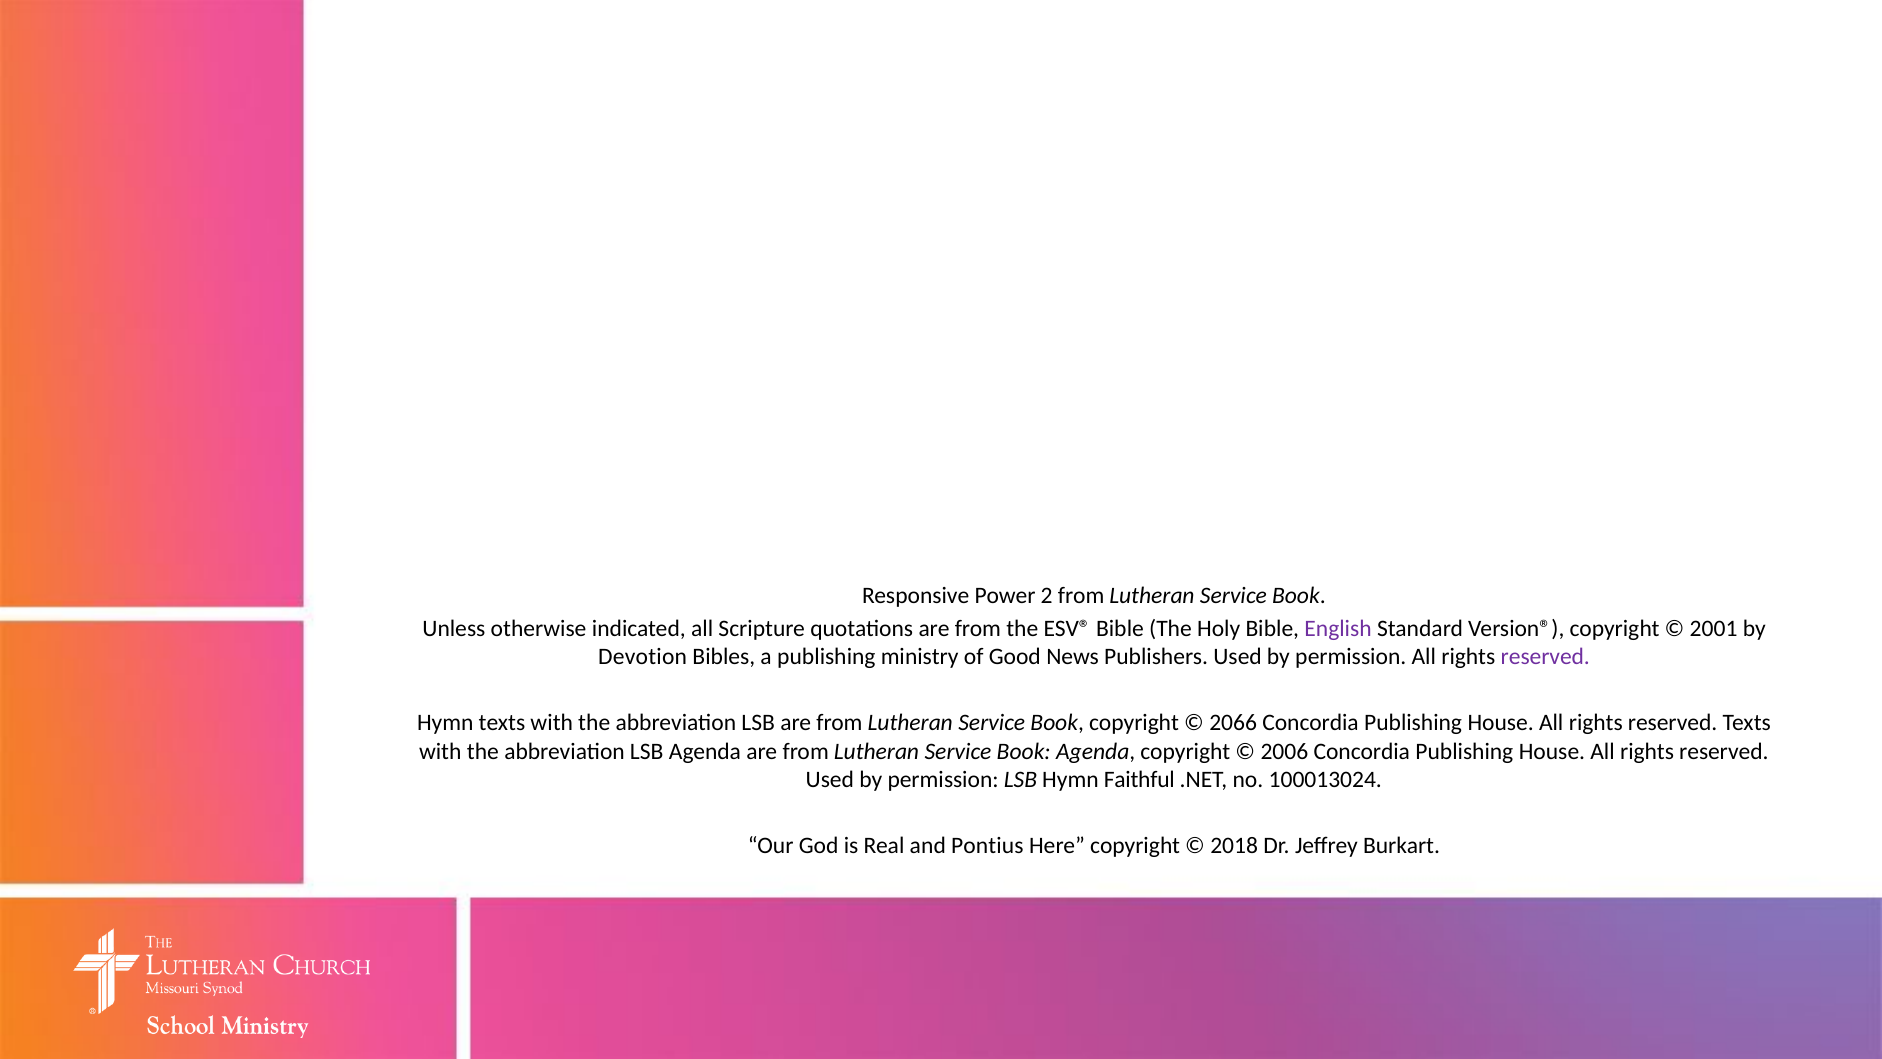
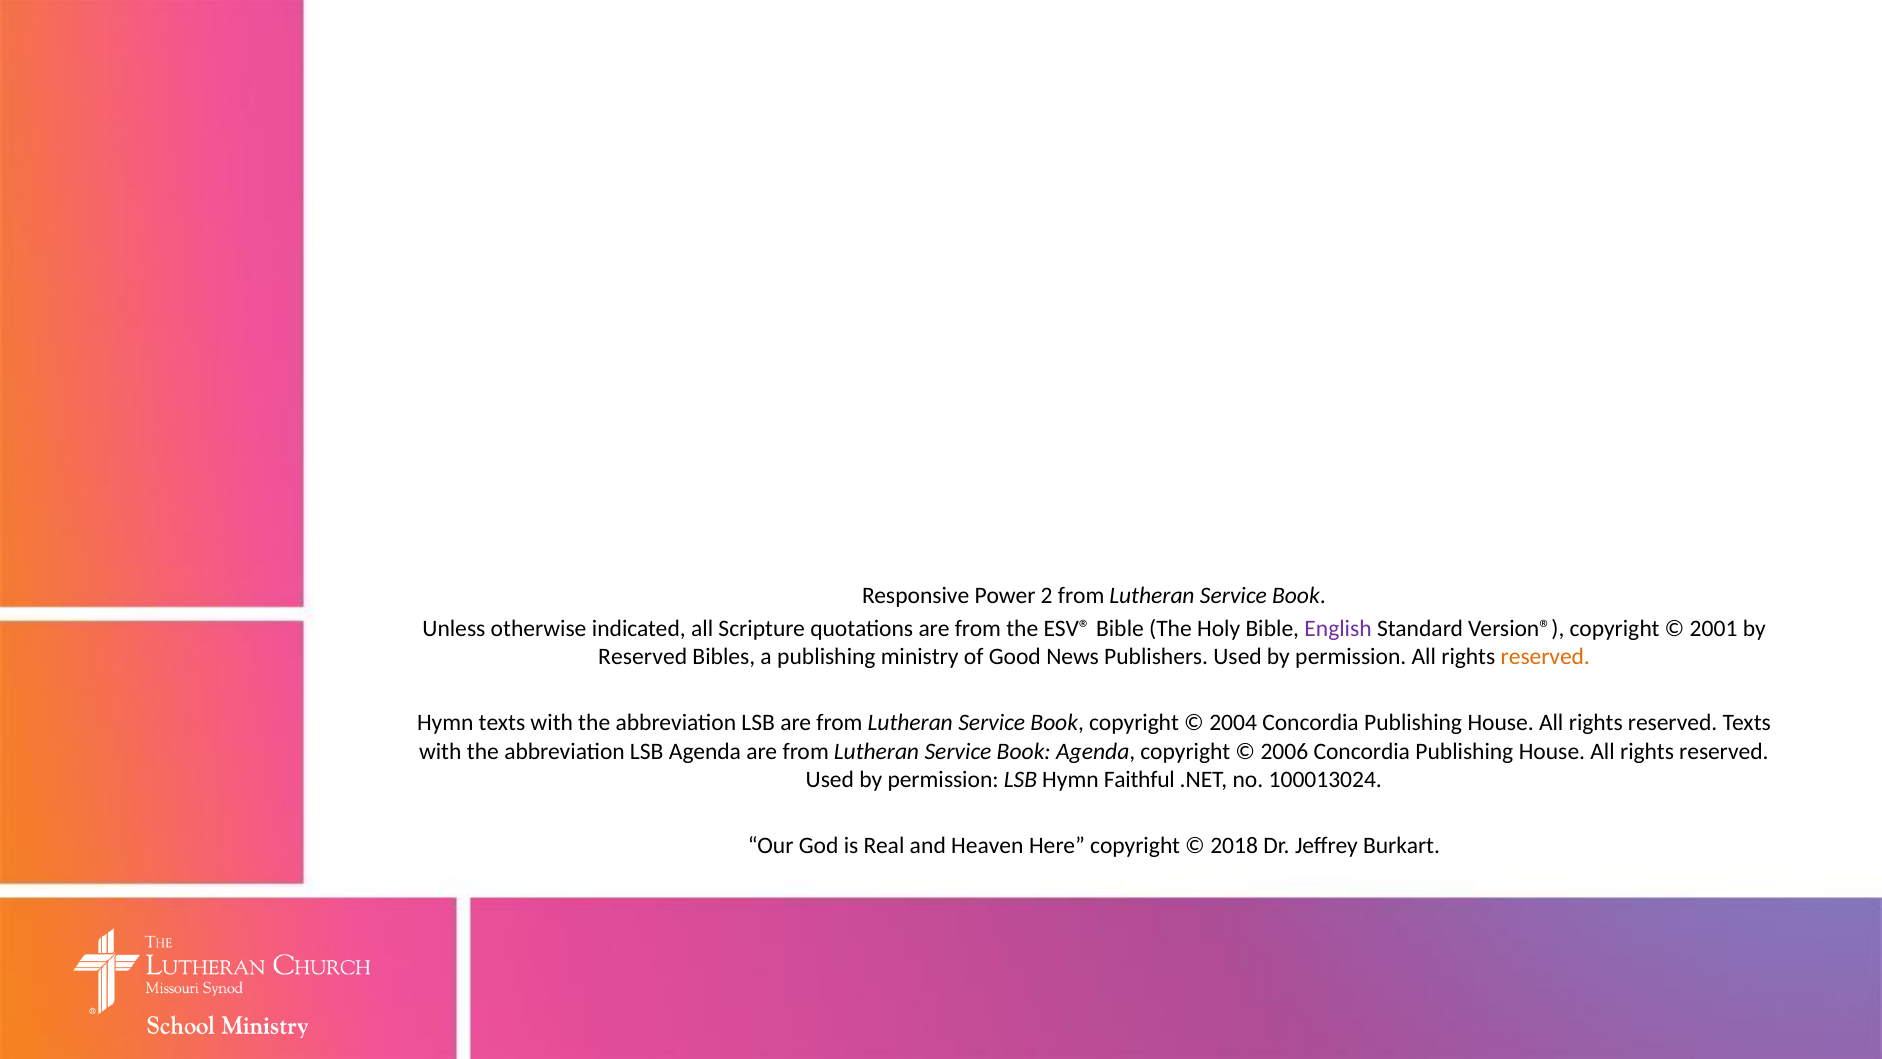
Devotion at (643, 657): Devotion -> Reserved
reserved at (1545, 657) colour: purple -> orange
2066: 2066 -> 2004
Pontius: Pontius -> Heaven
